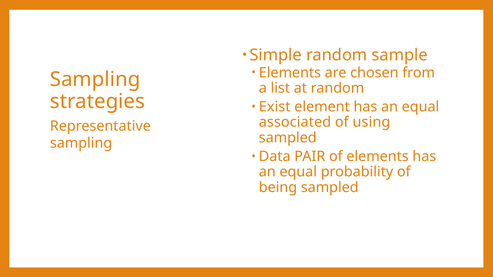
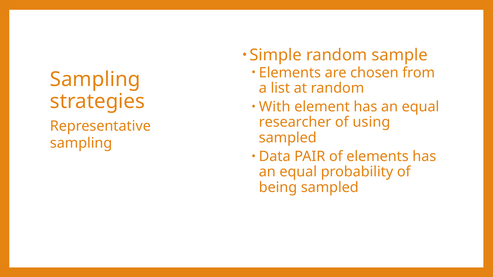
Exist: Exist -> With
associated: associated -> researcher
